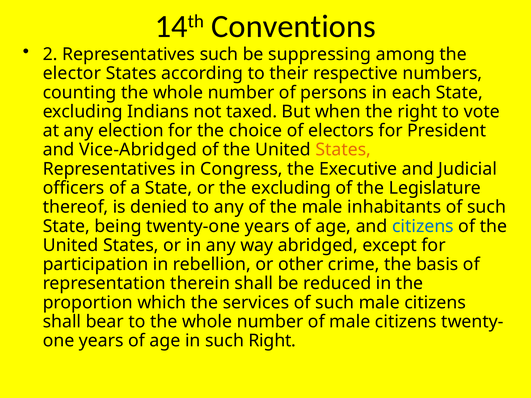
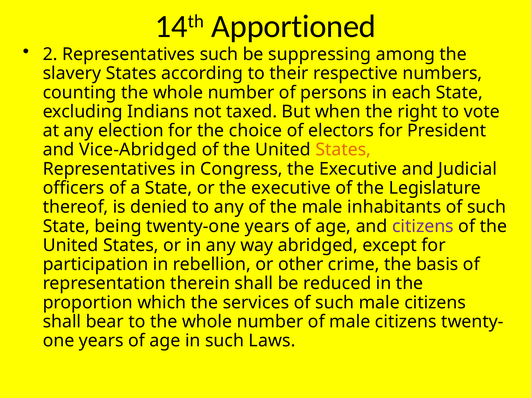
Conventions: Conventions -> Apportioned
elector: elector -> slavery
or the excluding: excluding -> executive
citizens at (423, 226) colour: blue -> purple
such Right: Right -> Laws
